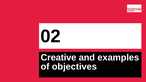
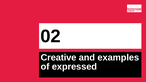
objectives: objectives -> expressed
